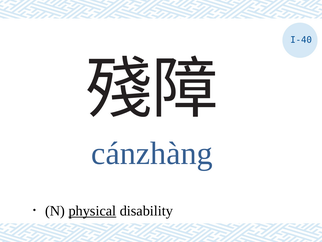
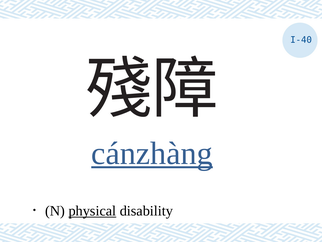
cánzhàng underline: none -> present
